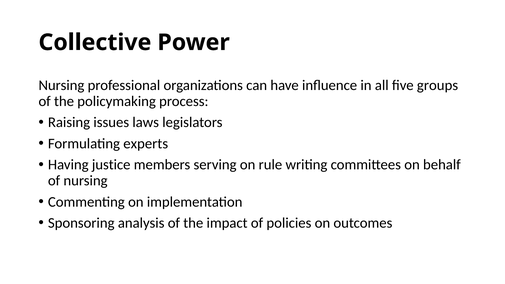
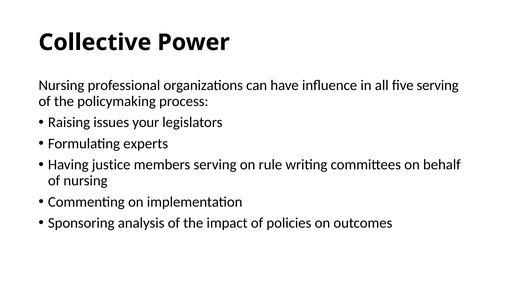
five groups: groups -> serving
laws: laws -> your
